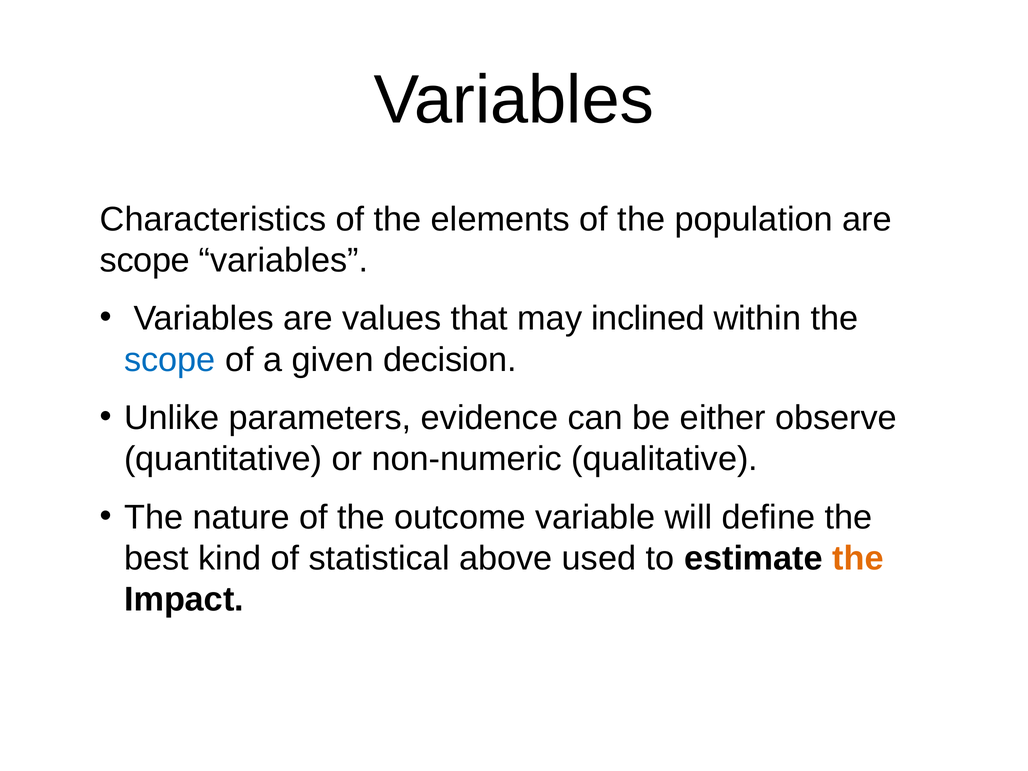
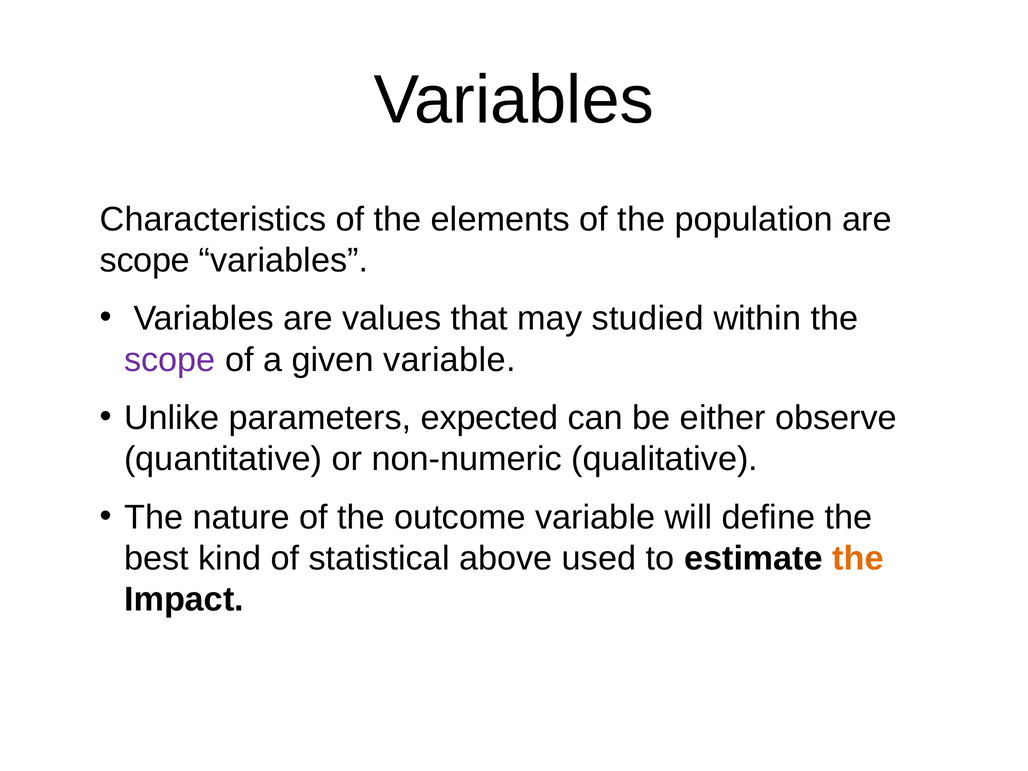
inclined: inclined -> studied
scope at (170, 360) colour: blue -> purple
given decision: decision -> variable
evidence: evidence -> expected
